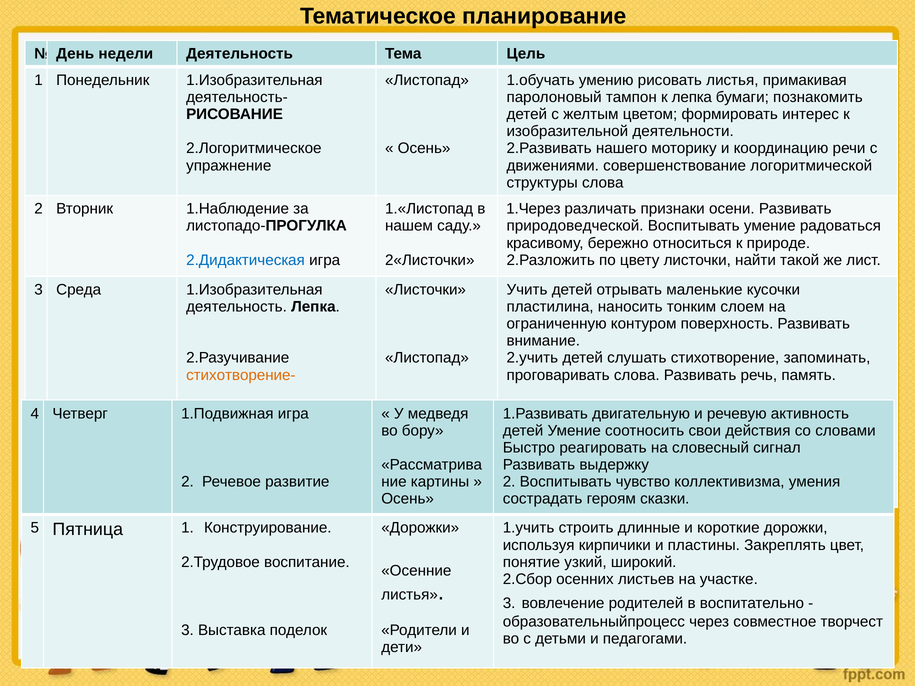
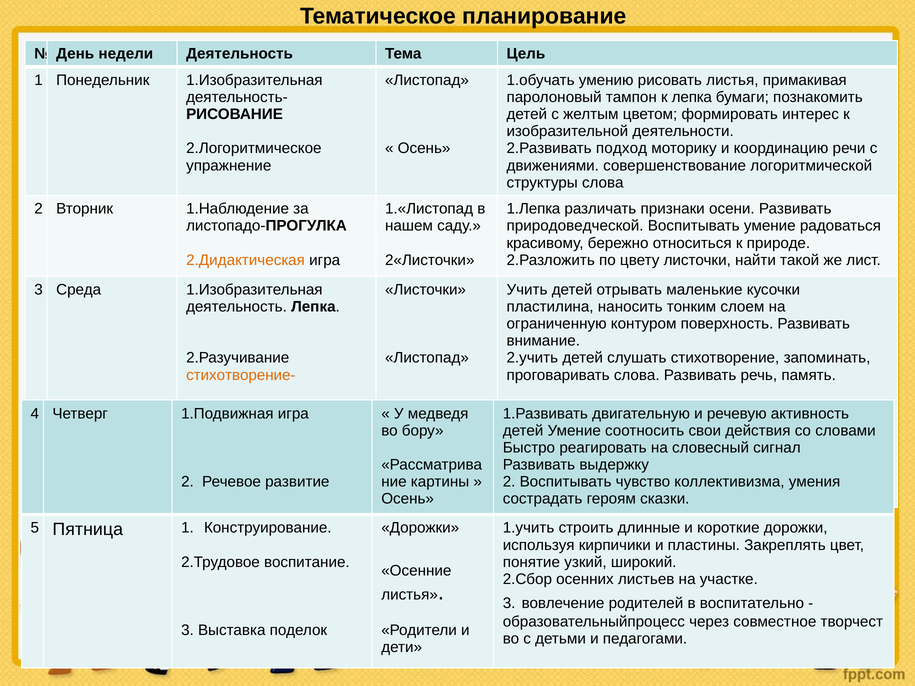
нашего: нашего -> подход
1.Через: 1.Через -> 1.Лепка
2.Дидактическая colour: blue -> orange
